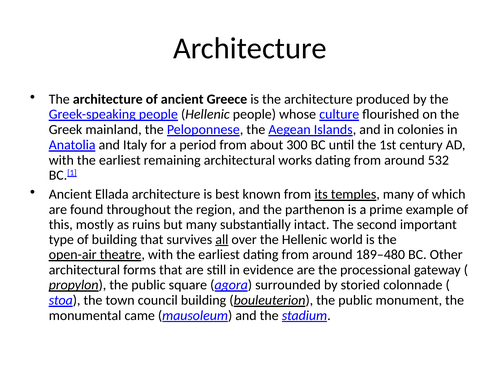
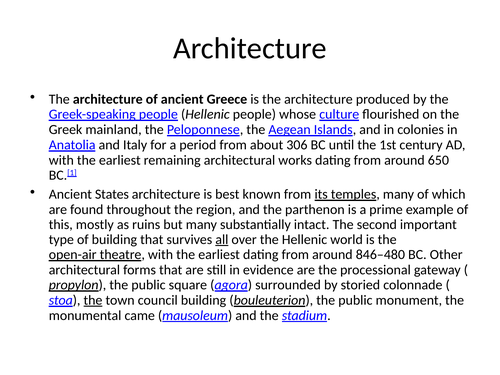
300: 300 -> 306
532: 532 -> 650
Ellada: Ellada -> States
189–480: 189–480 -> 846–480
the at (93, 300) underline: none -> present
